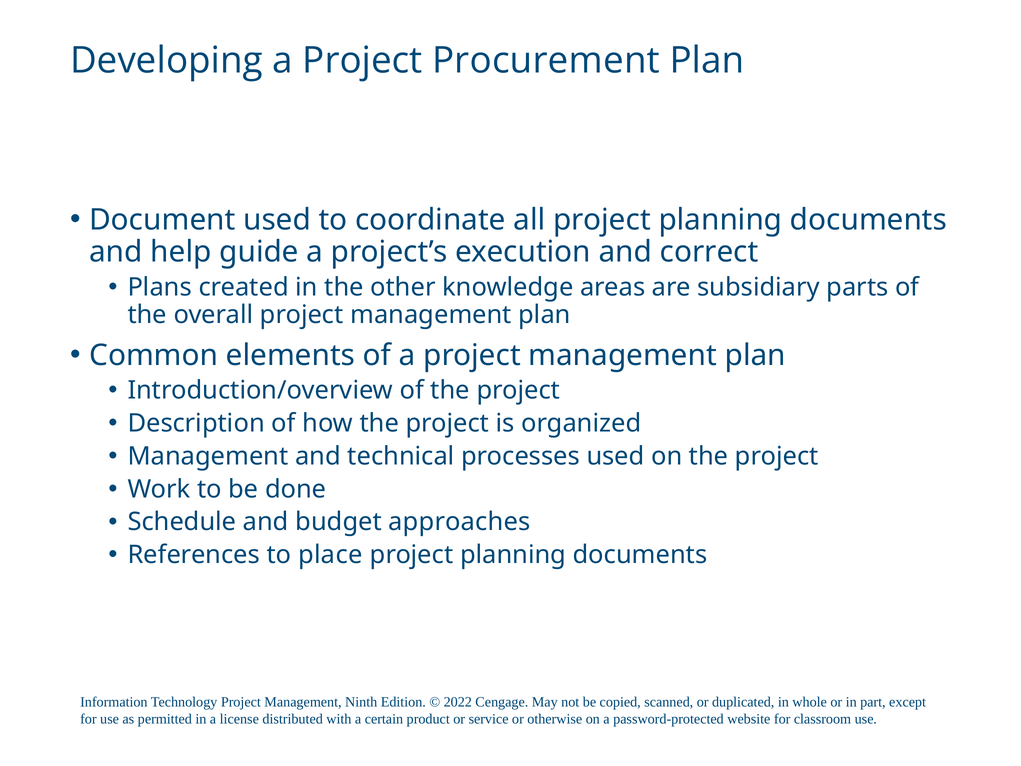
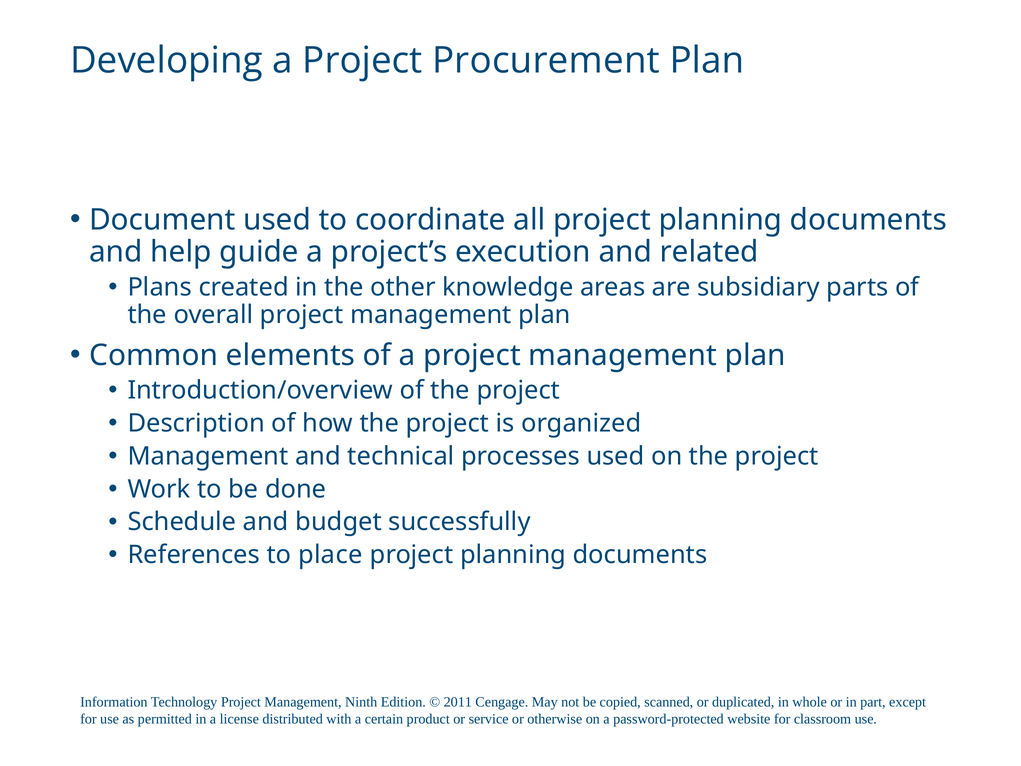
correct: correct -> related
approaches: approaches -> successfully
2022: 2022 -> 2011
